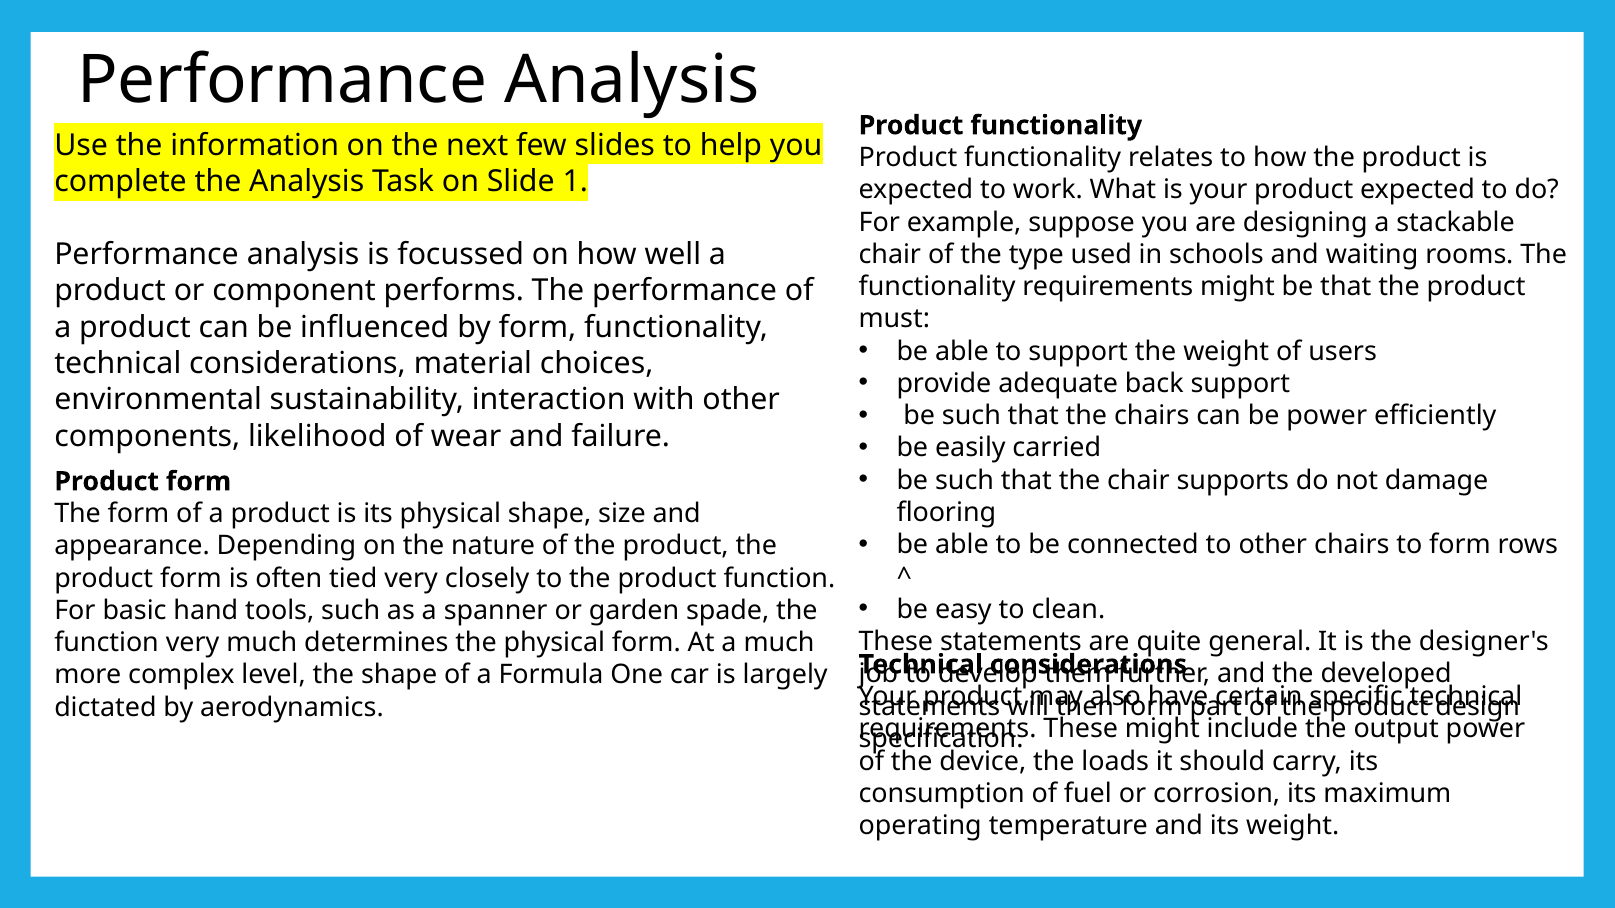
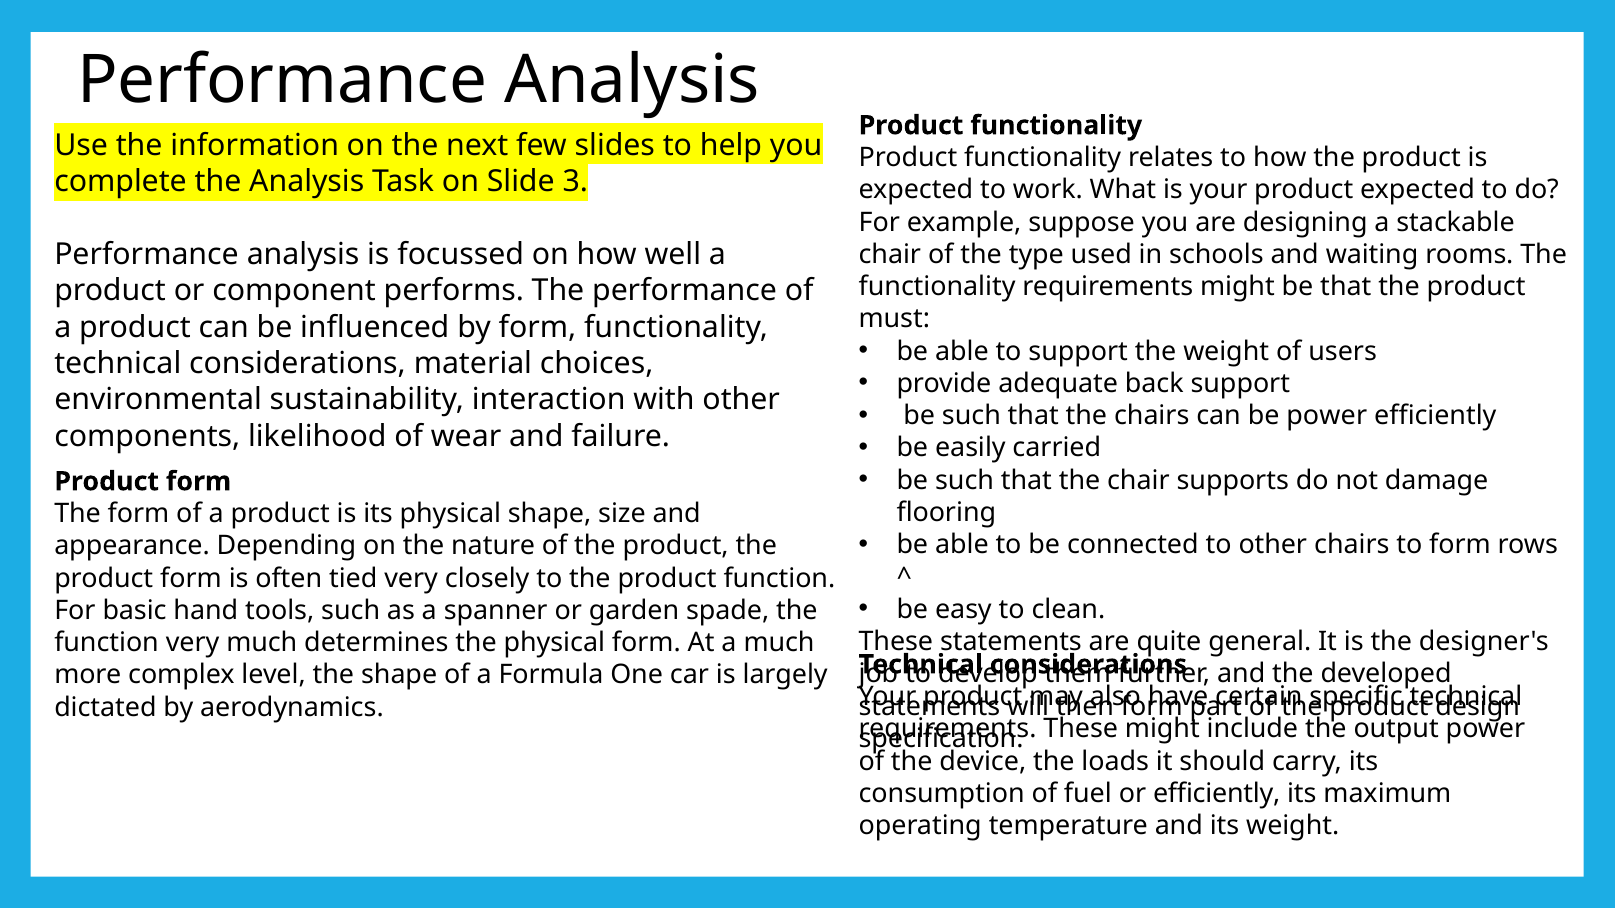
1: 1 -> 3
or corrosion: corrosion -> efficiently
